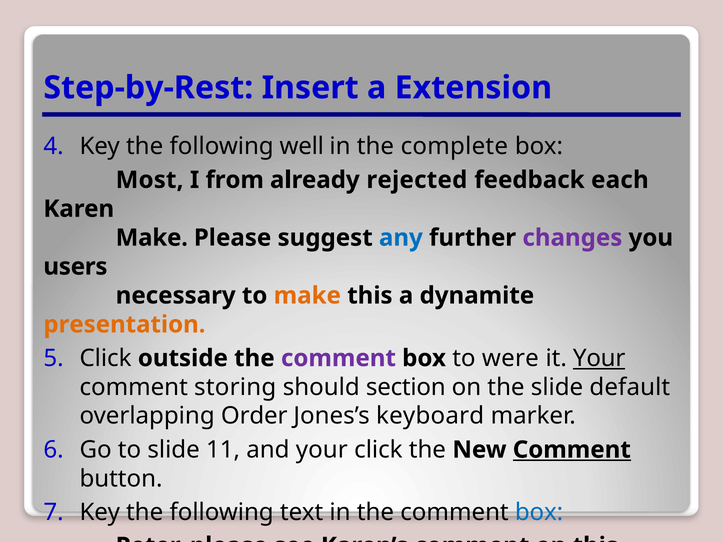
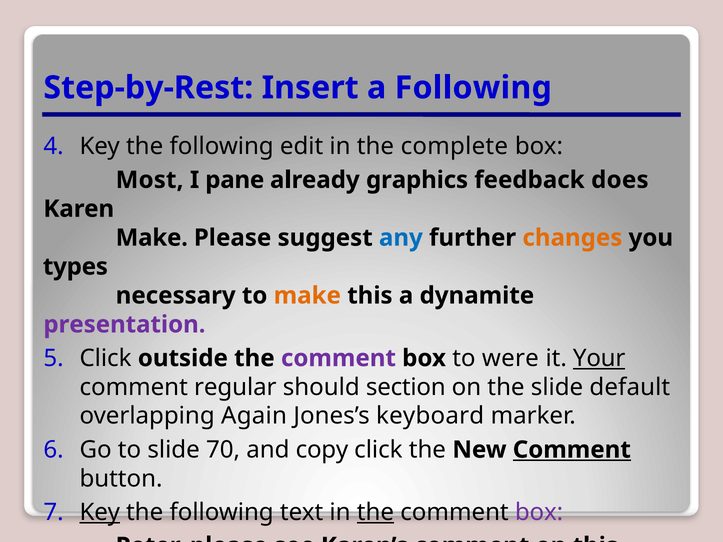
a Extension: Extension -> Following
well: well -> edit
from: from -> pane
rejected: rejected -> graphics
each: each -> does
changes colour: purple -> orange
users: users -> types
presentation colour: orange -> purple
storing: storing -> regular
Order: Order -> Again
11: 11 -> 70
and your: your -> copy
Key at (100, 513) underline: none -> present
the at (375, 513) underline: none -> present
box at (539, 513) colour: blue -> purple
